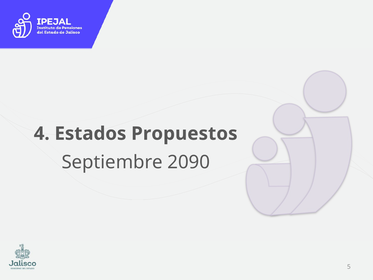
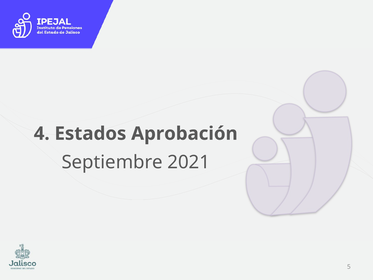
Propuestos: Propuestos -> Aprobación
2090: 2090 -> 2021
